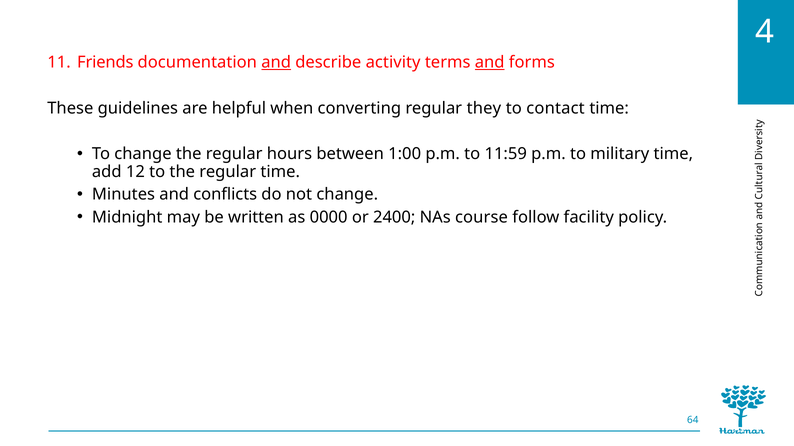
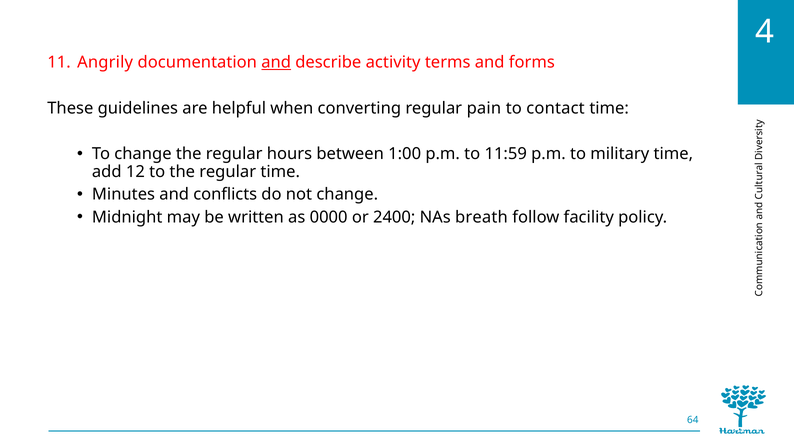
Friends: Friends -> Angrily
and at (490, 63) underline: present -> none
they: they -> pain
course: course -> breath
